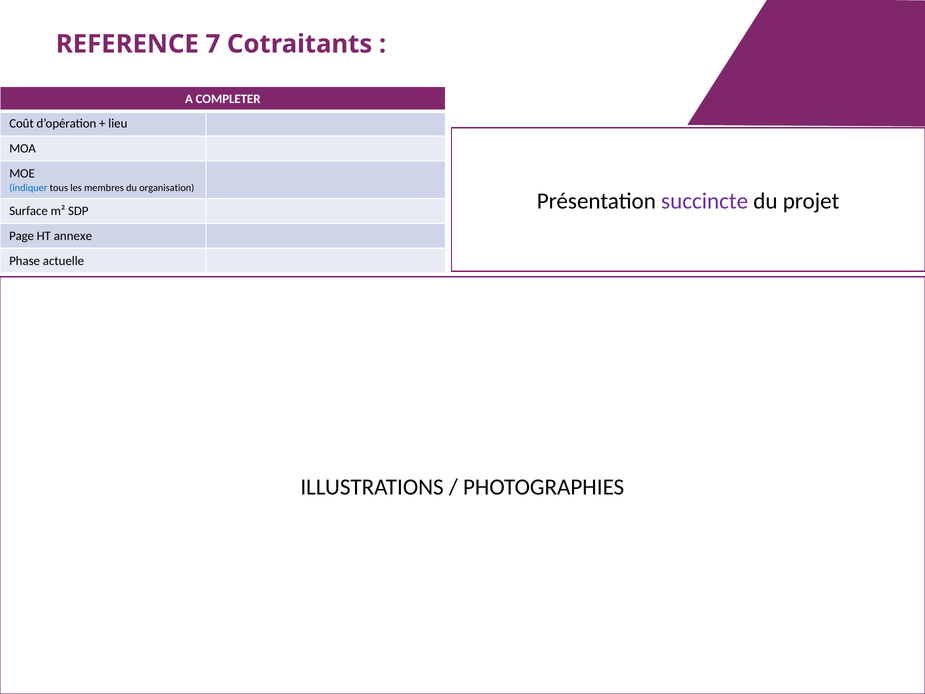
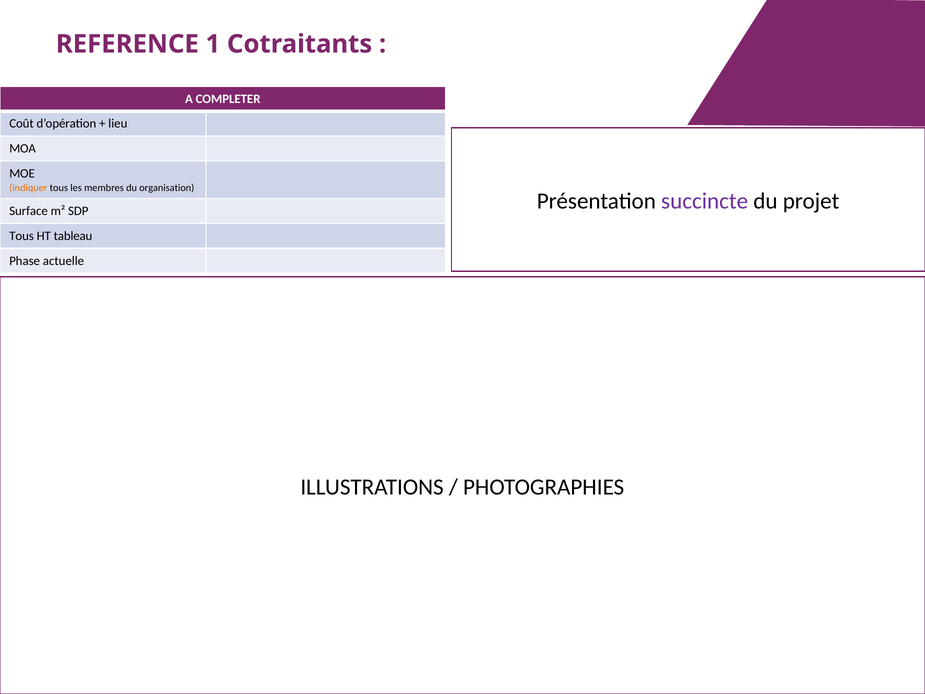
7: 7 -> 1
indiquer colour: blue -> orange
Page at (22, 236): Page -> Tous
annexe: annexe -> tableau
